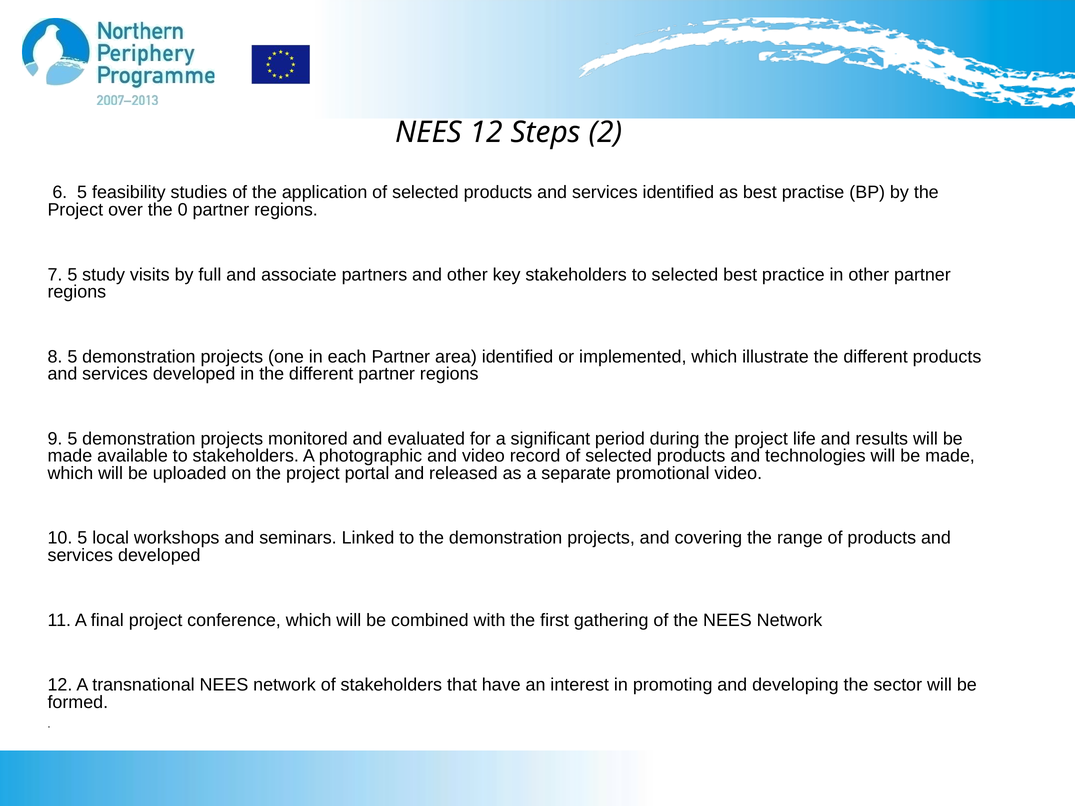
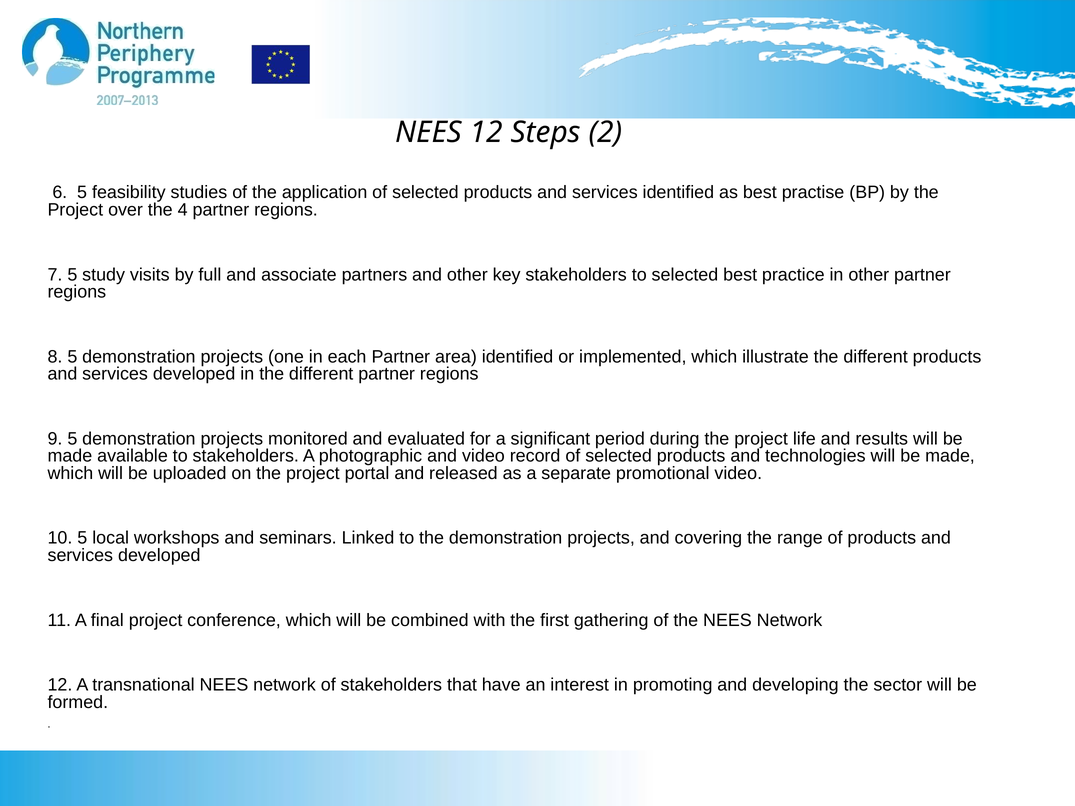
0: 0 -> 4
